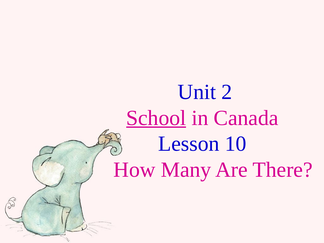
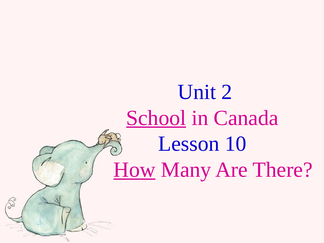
How underline: none -> present
